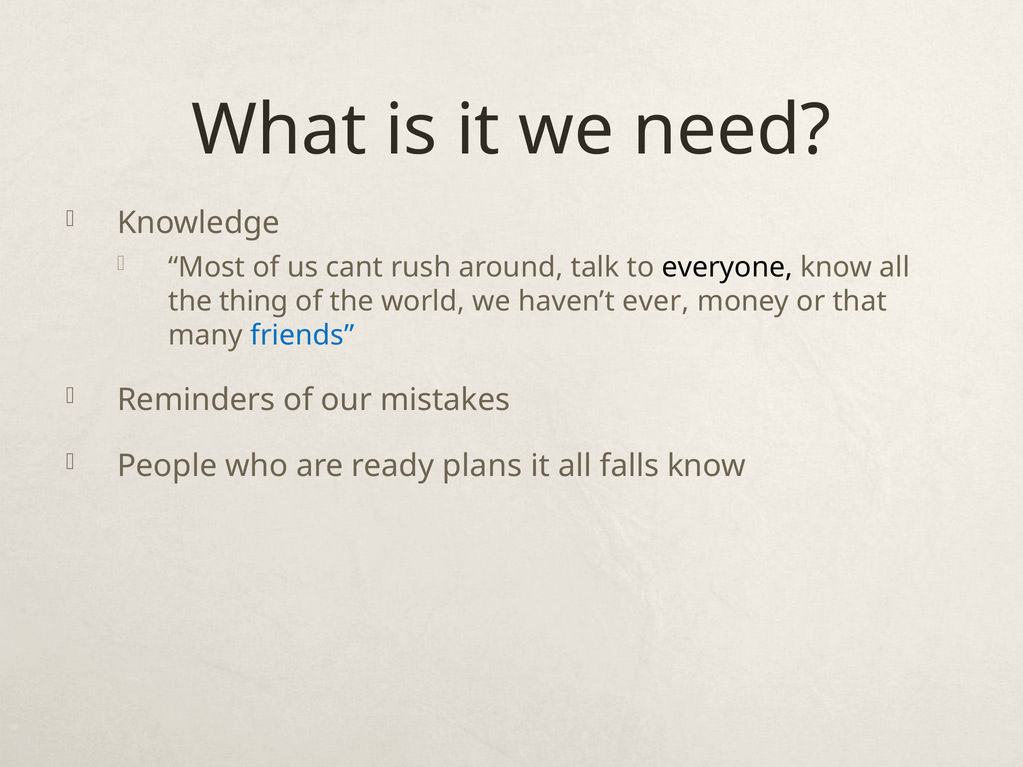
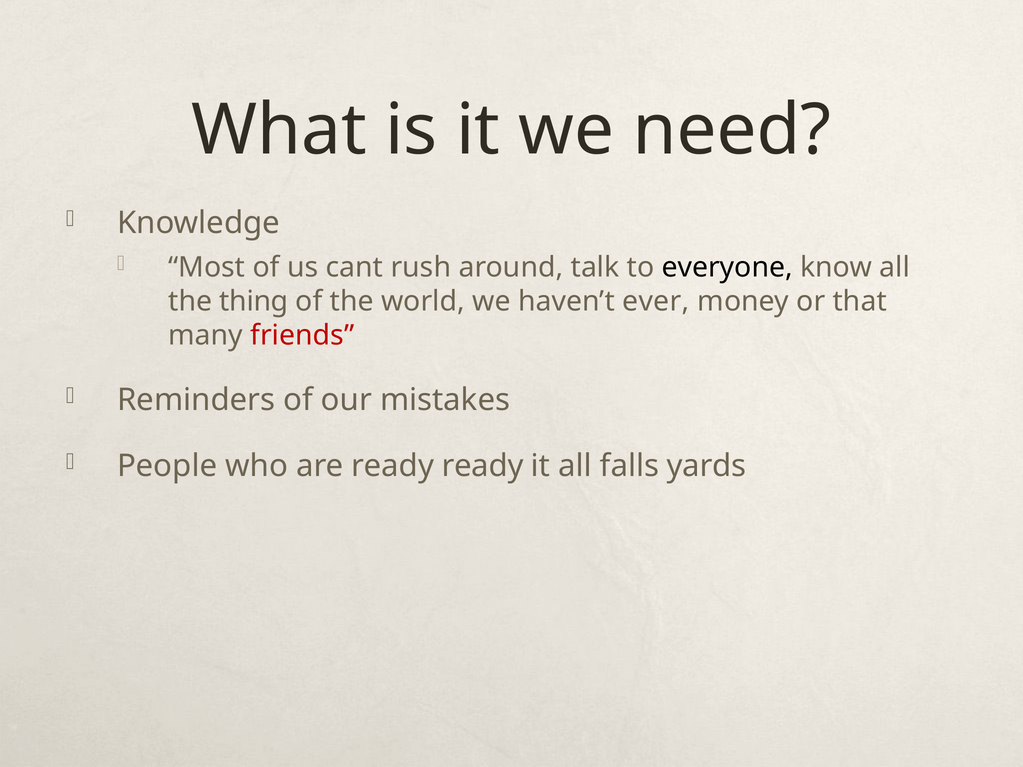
friends colour: blue -> red
ready plans: plans -> ready
falls know: know -> yards
